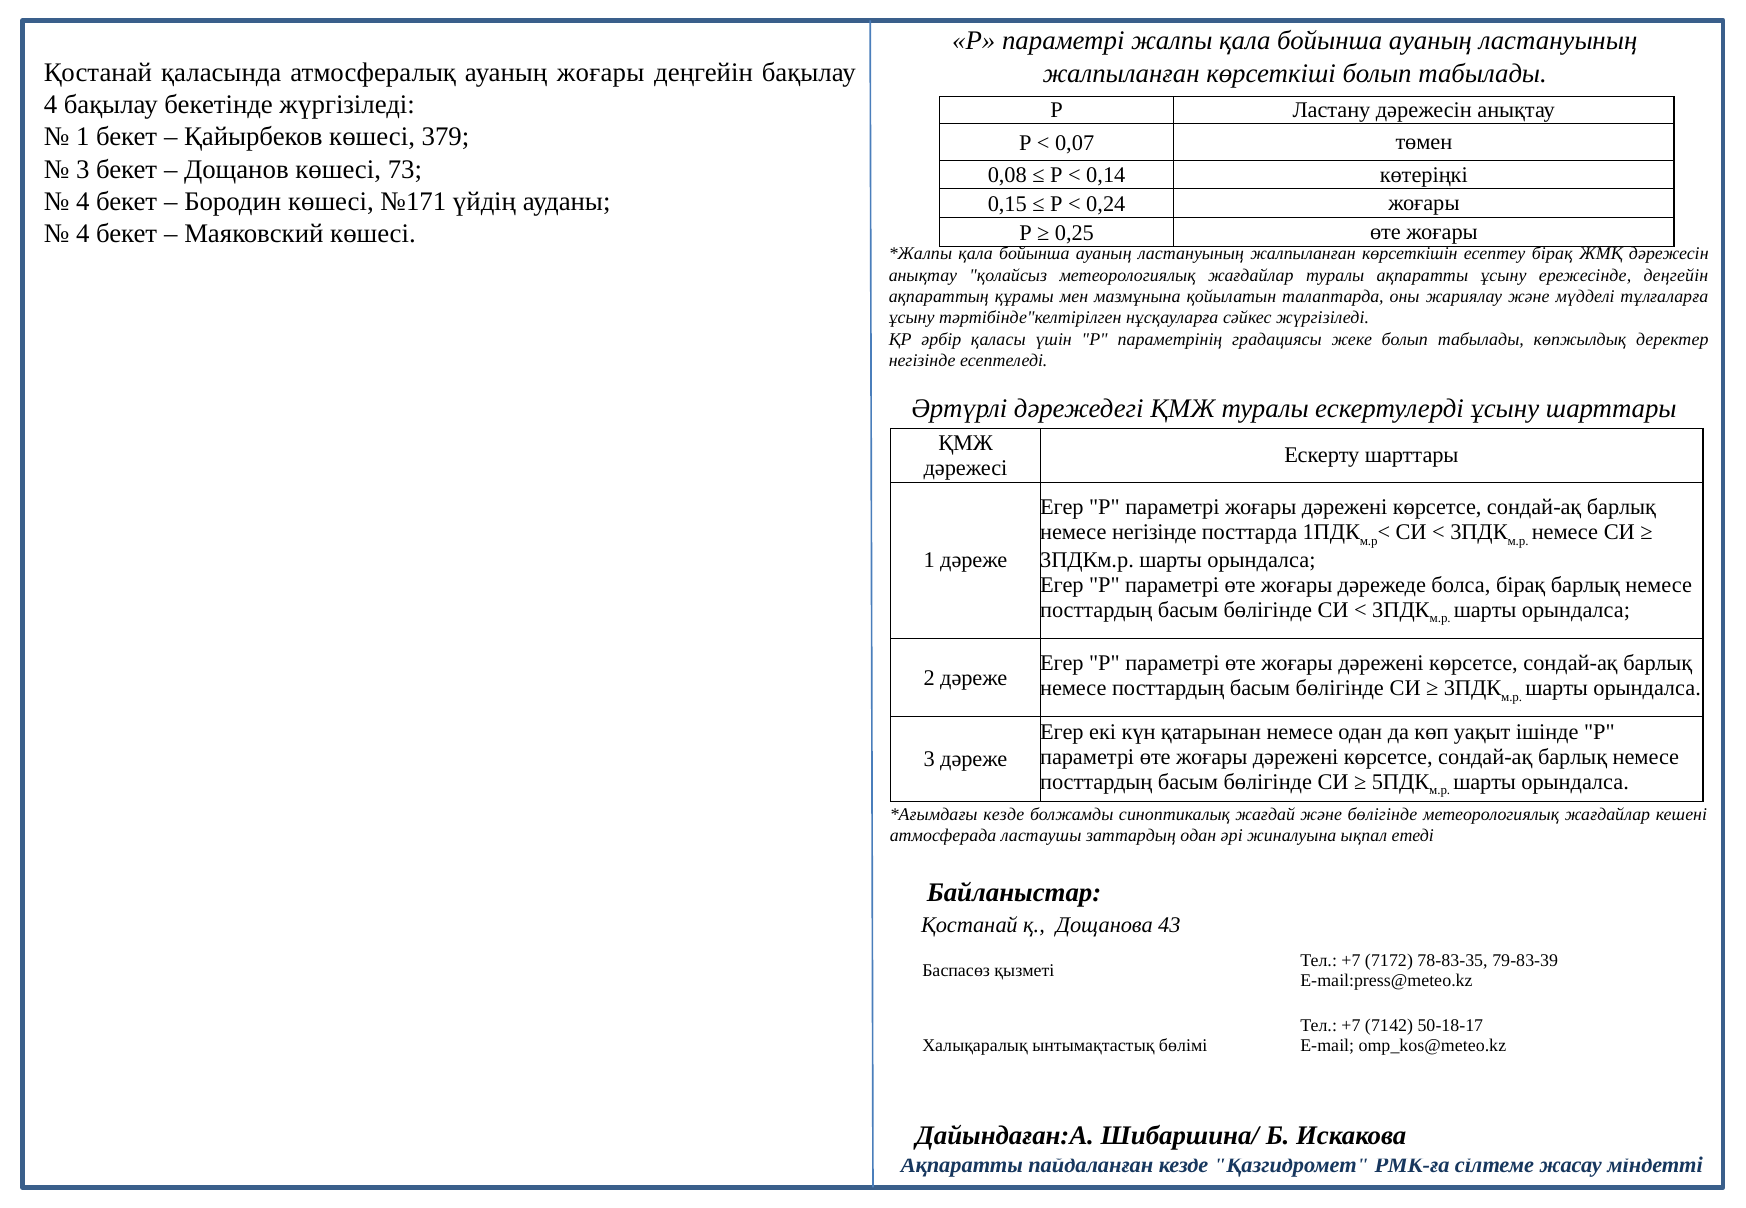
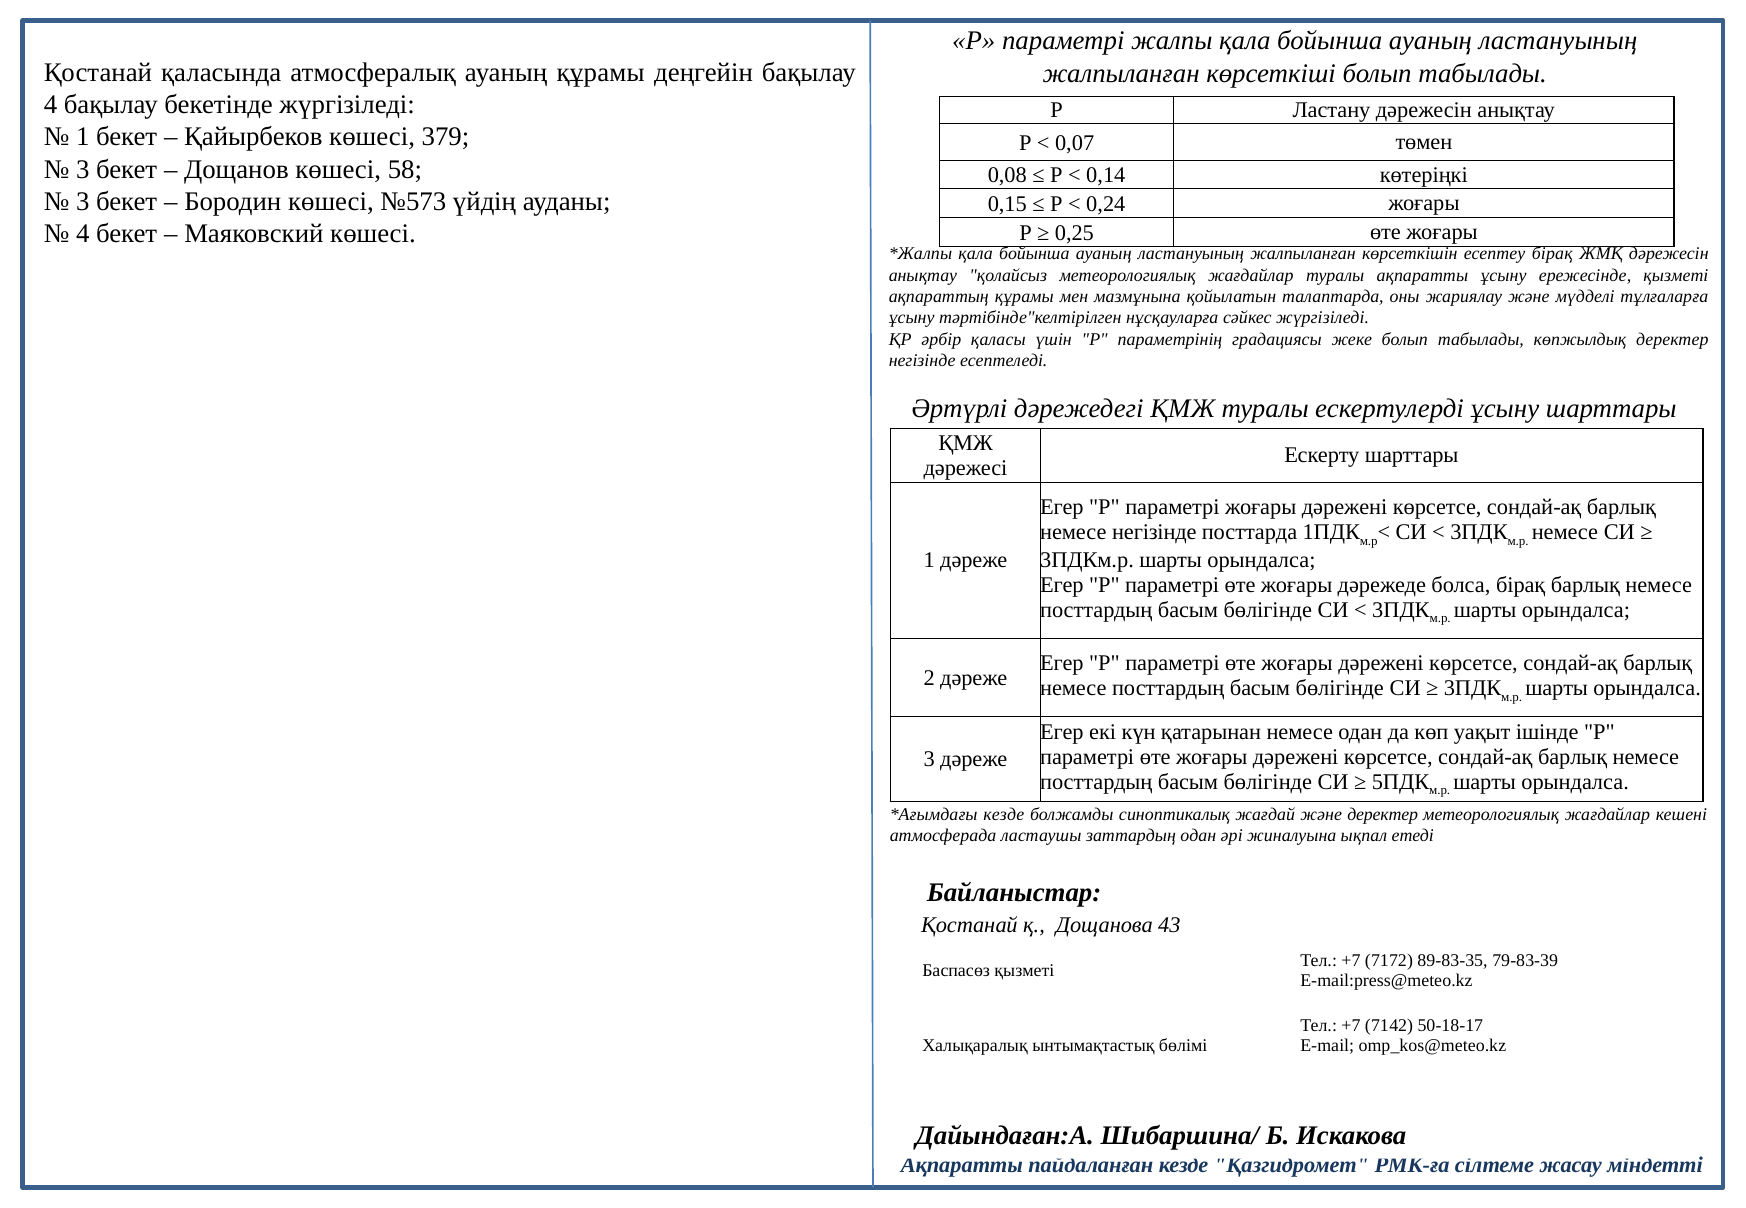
ауаның жоғары: жоғары -> құрамы
73: 73 -> 58
4 at (83, 202): 4 -> 3
№171: №171 -> №573
ережесінде деңгейін: деңгейін -> қызметі
және бөлігінде: бөлігінде -> деректер
78-83-35: 78-83-35 -> 89-83-35
